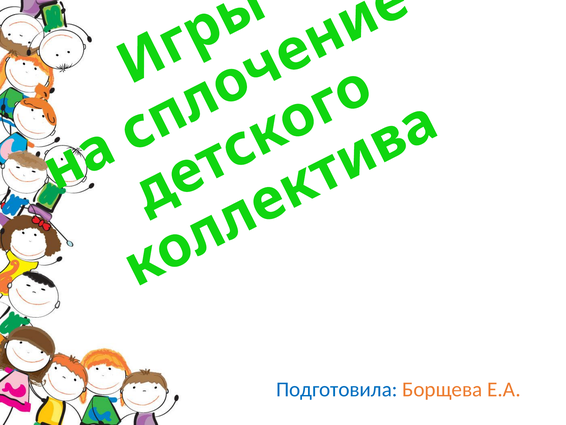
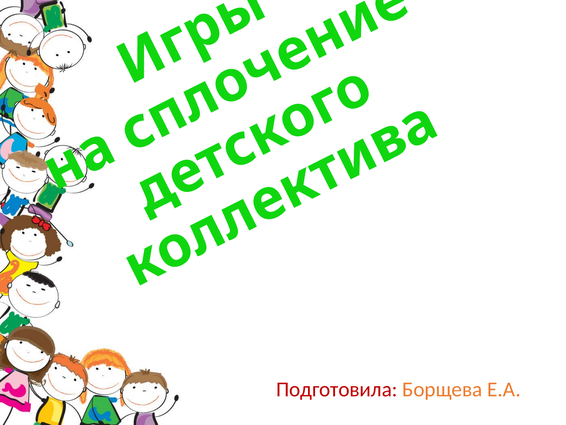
Подготовила colour: blue -> red
